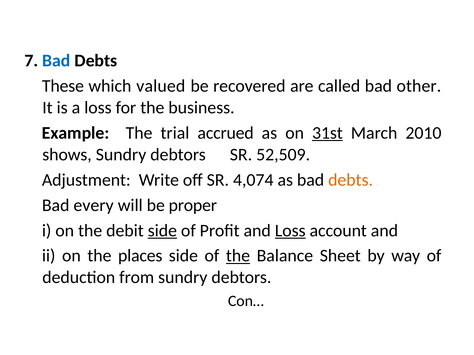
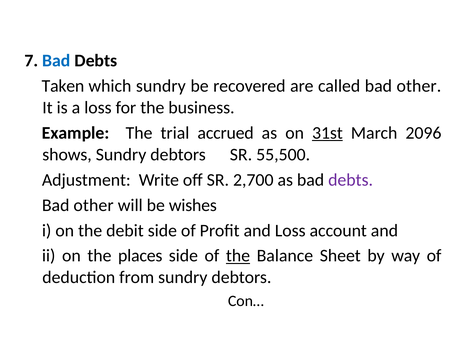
These: These -> Taken
which valued: valued -> sundry
2010: 2010 -> 2096
52,509: 52,509 -> 55,500
4,074: 4,074 -> 2,700
debts at (351, 180) colour: orange -> purple
every at (94, 205): every -> other
proper: proper -> wishes
side at (162, 231) underline: present -> none
Loss at (290, 231) underline: present -> none
